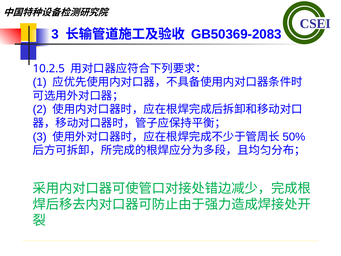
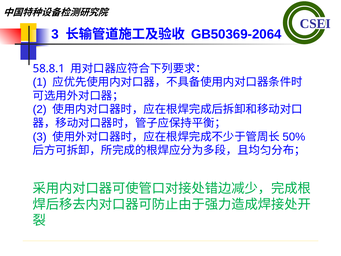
GB50369-2083: GB50369-2083 -> GB50369-2064
10.2.5: 10.2.5 -> 58.8.1
